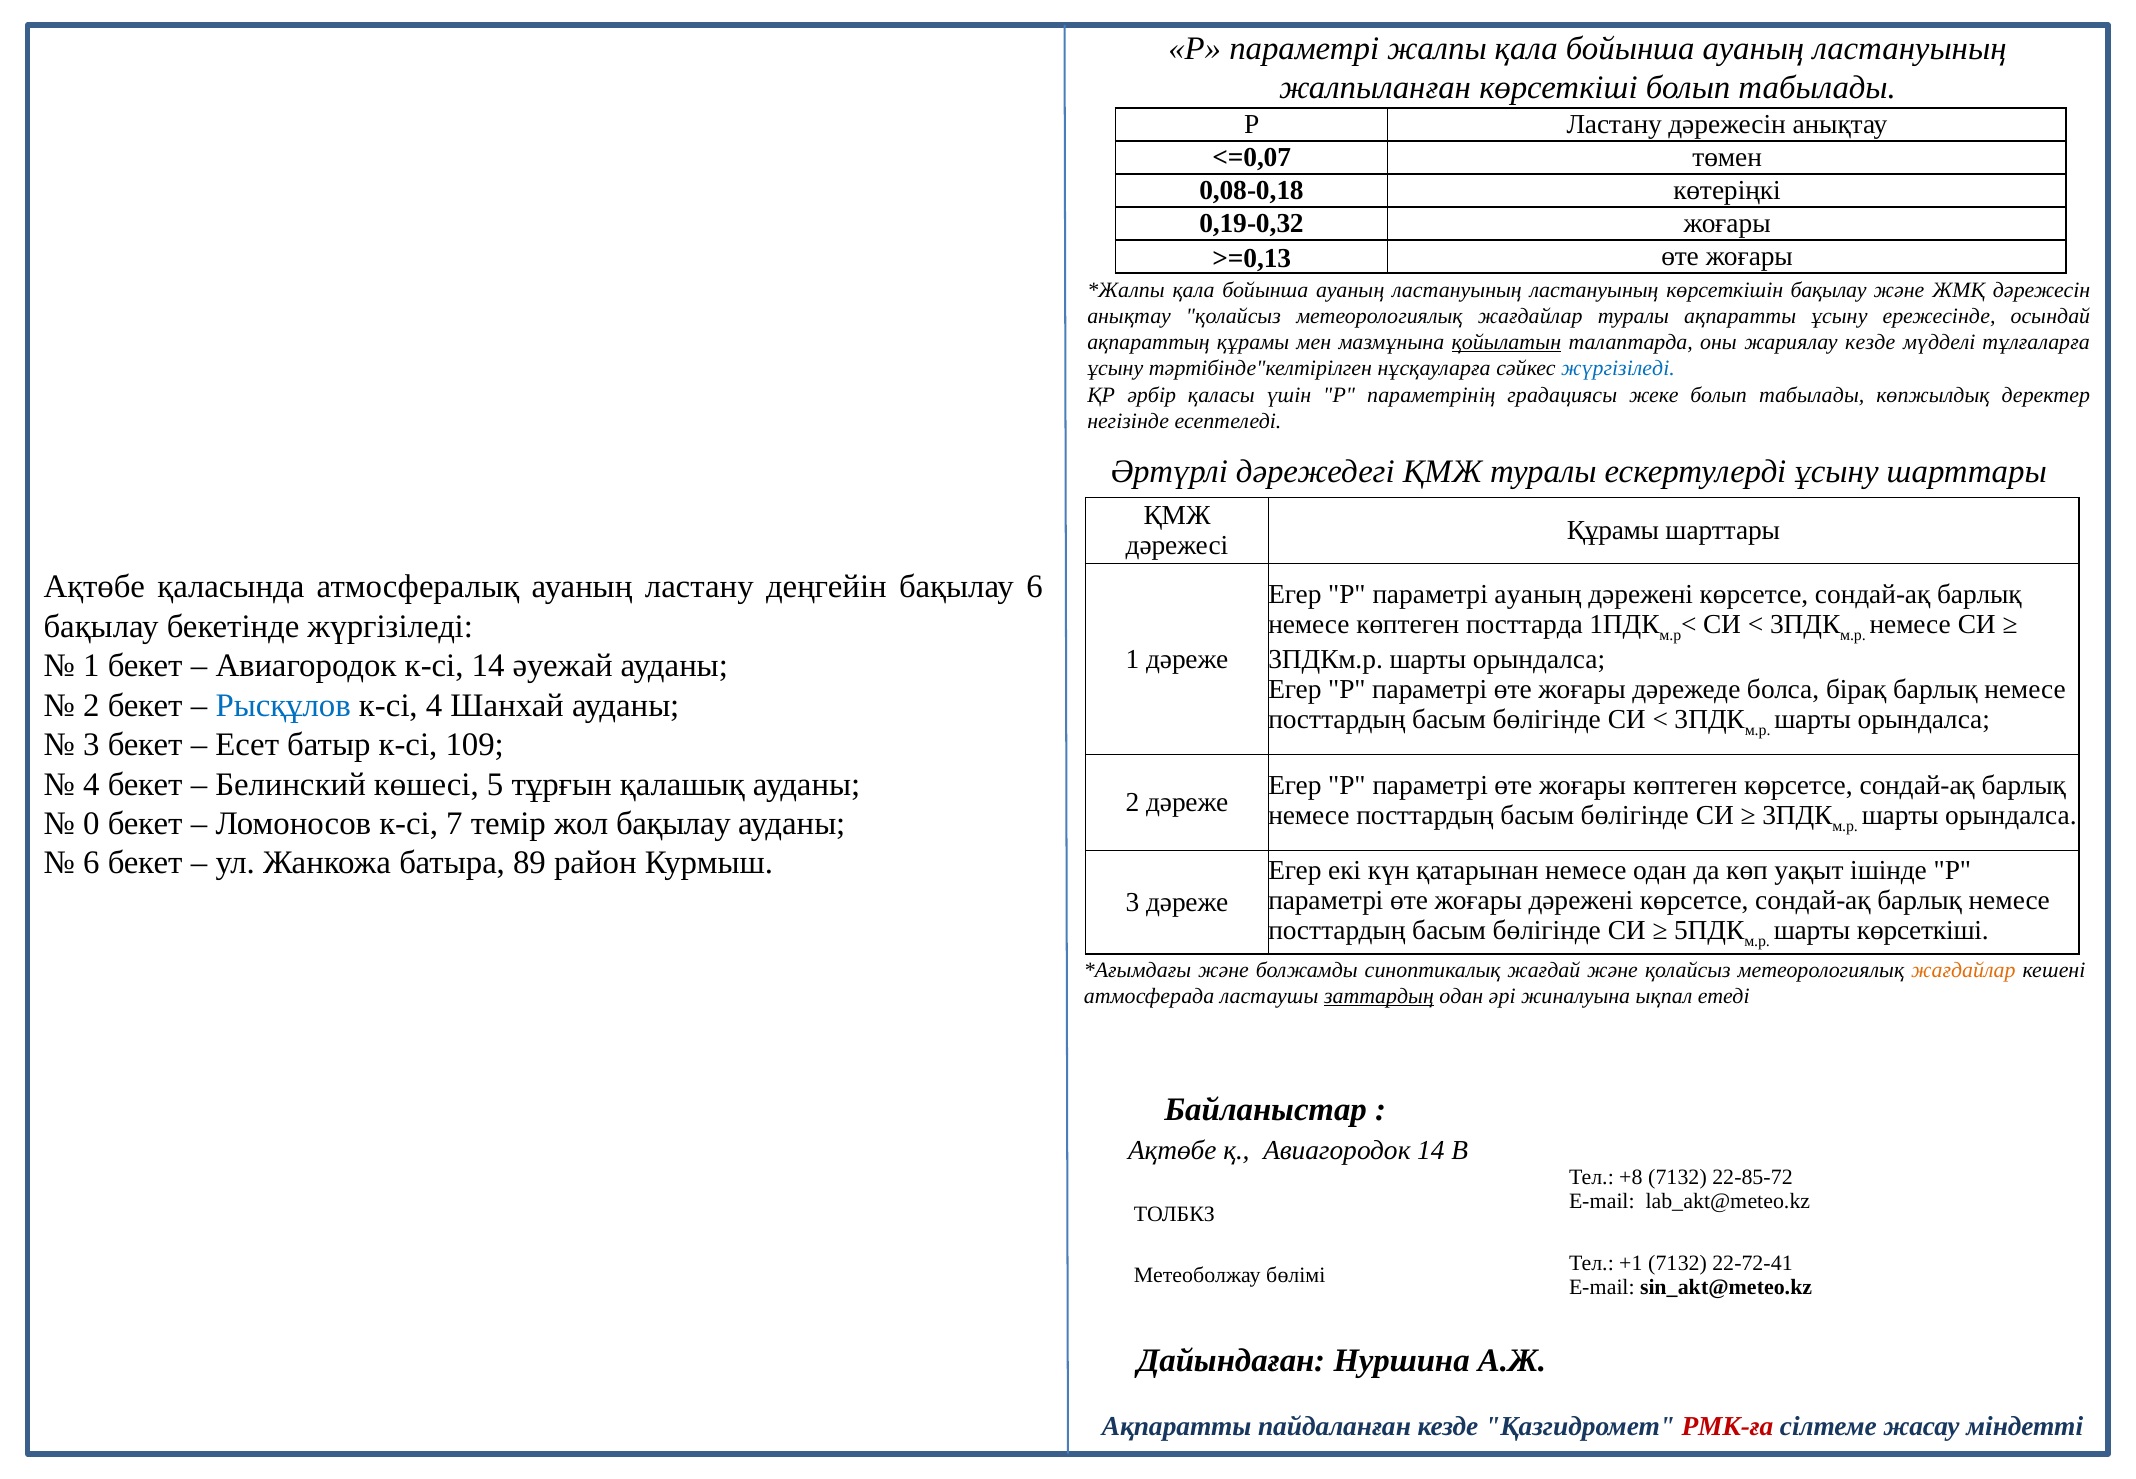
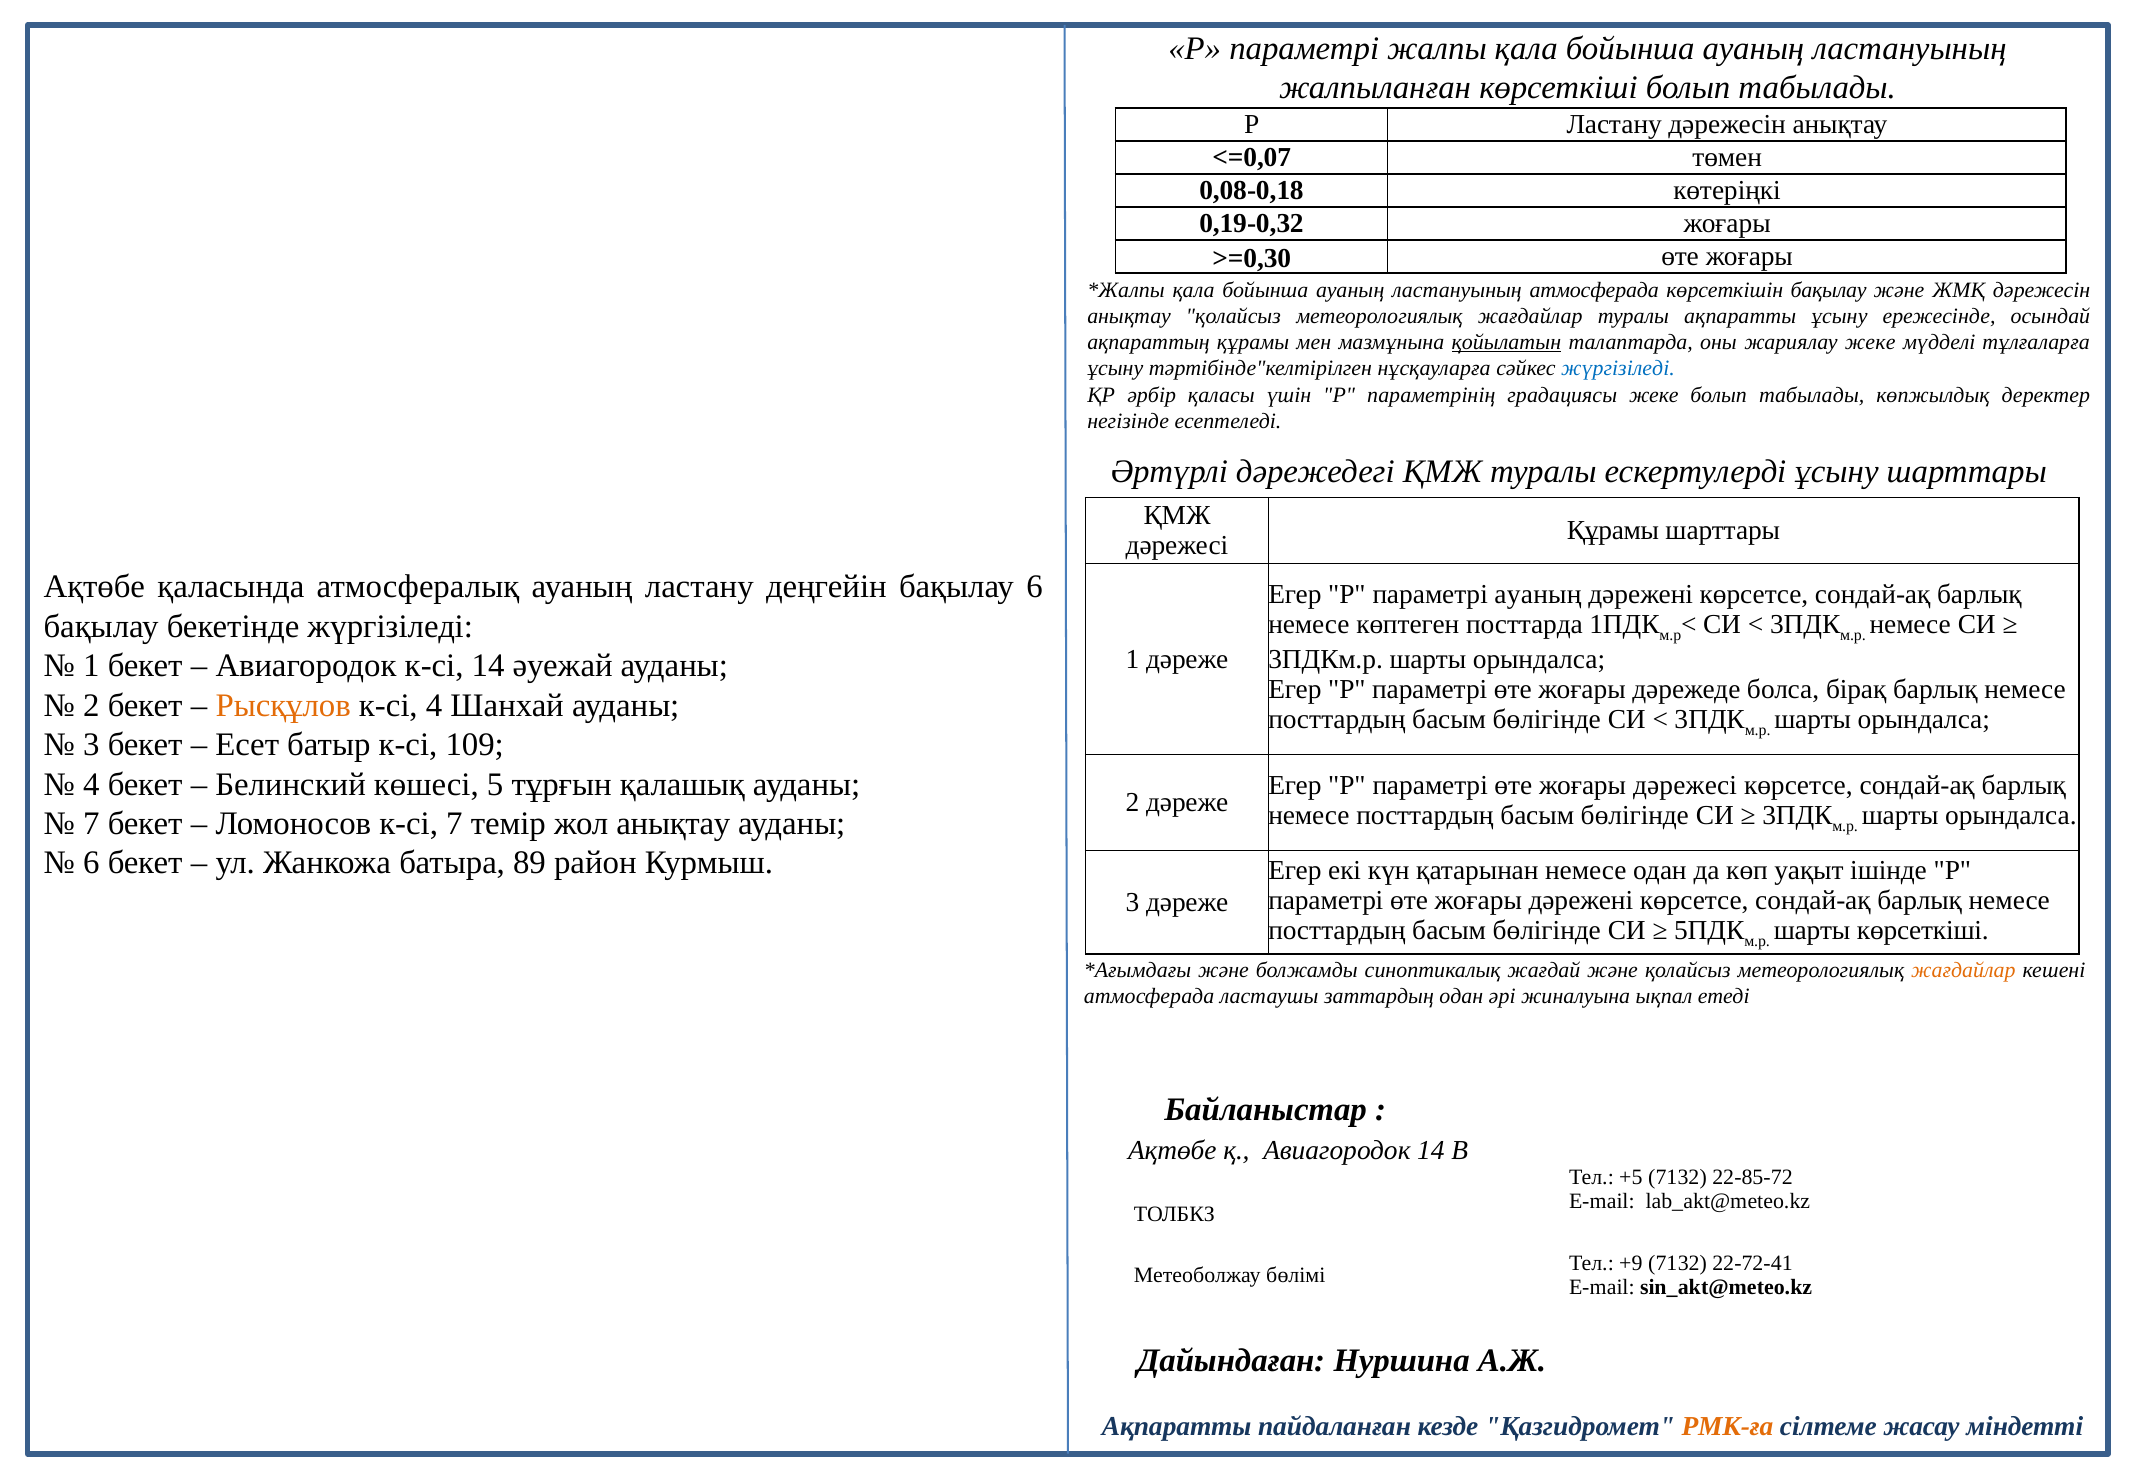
>=0,13: >=0,13 -> >=0,30
ластануының ластануының: ластануының -> атмосферада
жариялау кезде: кезде -> жеке
Рысқұлов colour: blue -> orange
жоғары көптеген: көптеген -> дәрежесі
0 at (91, 824): 0 -> 7
жол бақылау: бақылау -> анықтау
заттардың underline: present -> none
+8: +8 -> +5
+1: +1 -> +9
РМК-ға colour: red -> orange
